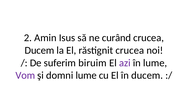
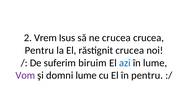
Amin: Amin -> Vrem
ne curând: curând -> crucea
Ducem at (39, 50): Ducem -> Pentru
azi colour: purple -> blue
în ducem: ducem -> pentru
